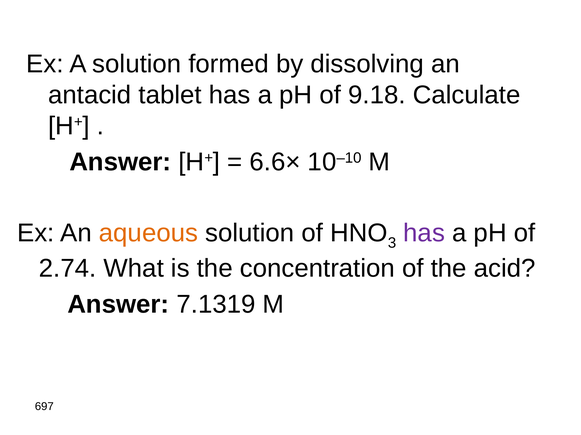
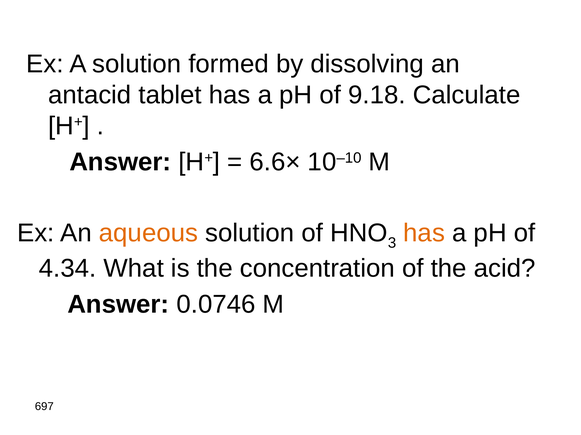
has at (424, 233) colour: purple -> orange
2.74: 2.74 -> 4.34
7.1319: 7.1319 -> 0.0746
